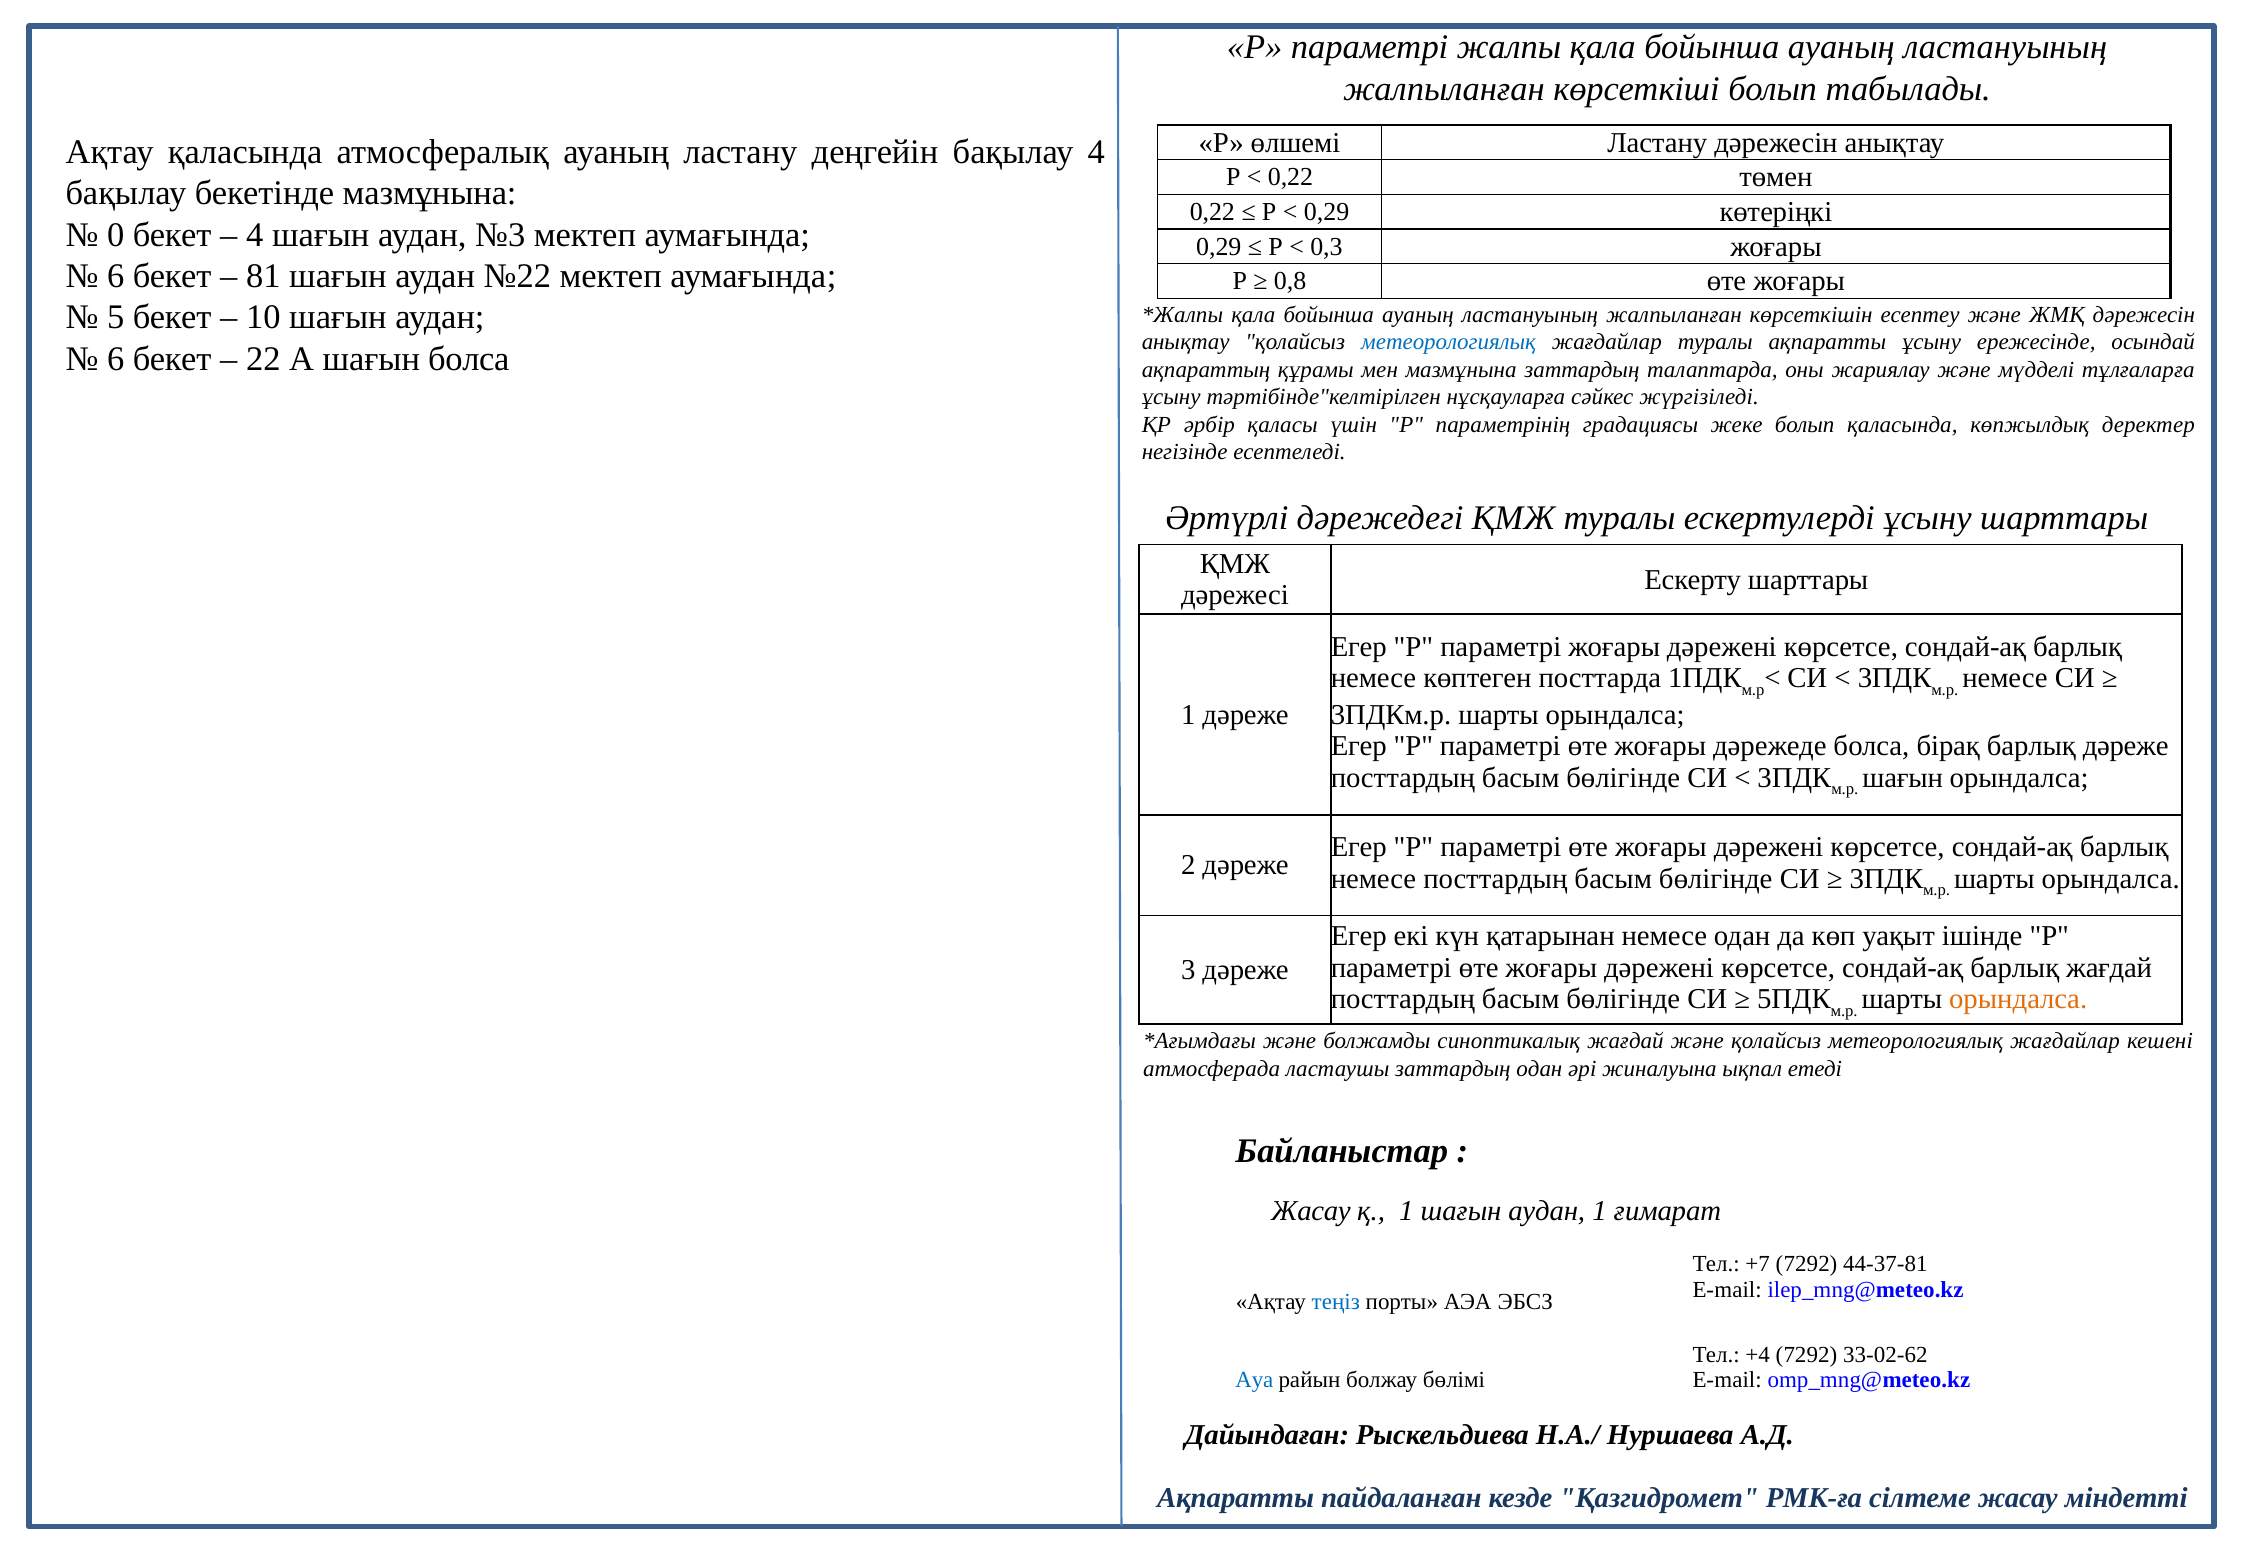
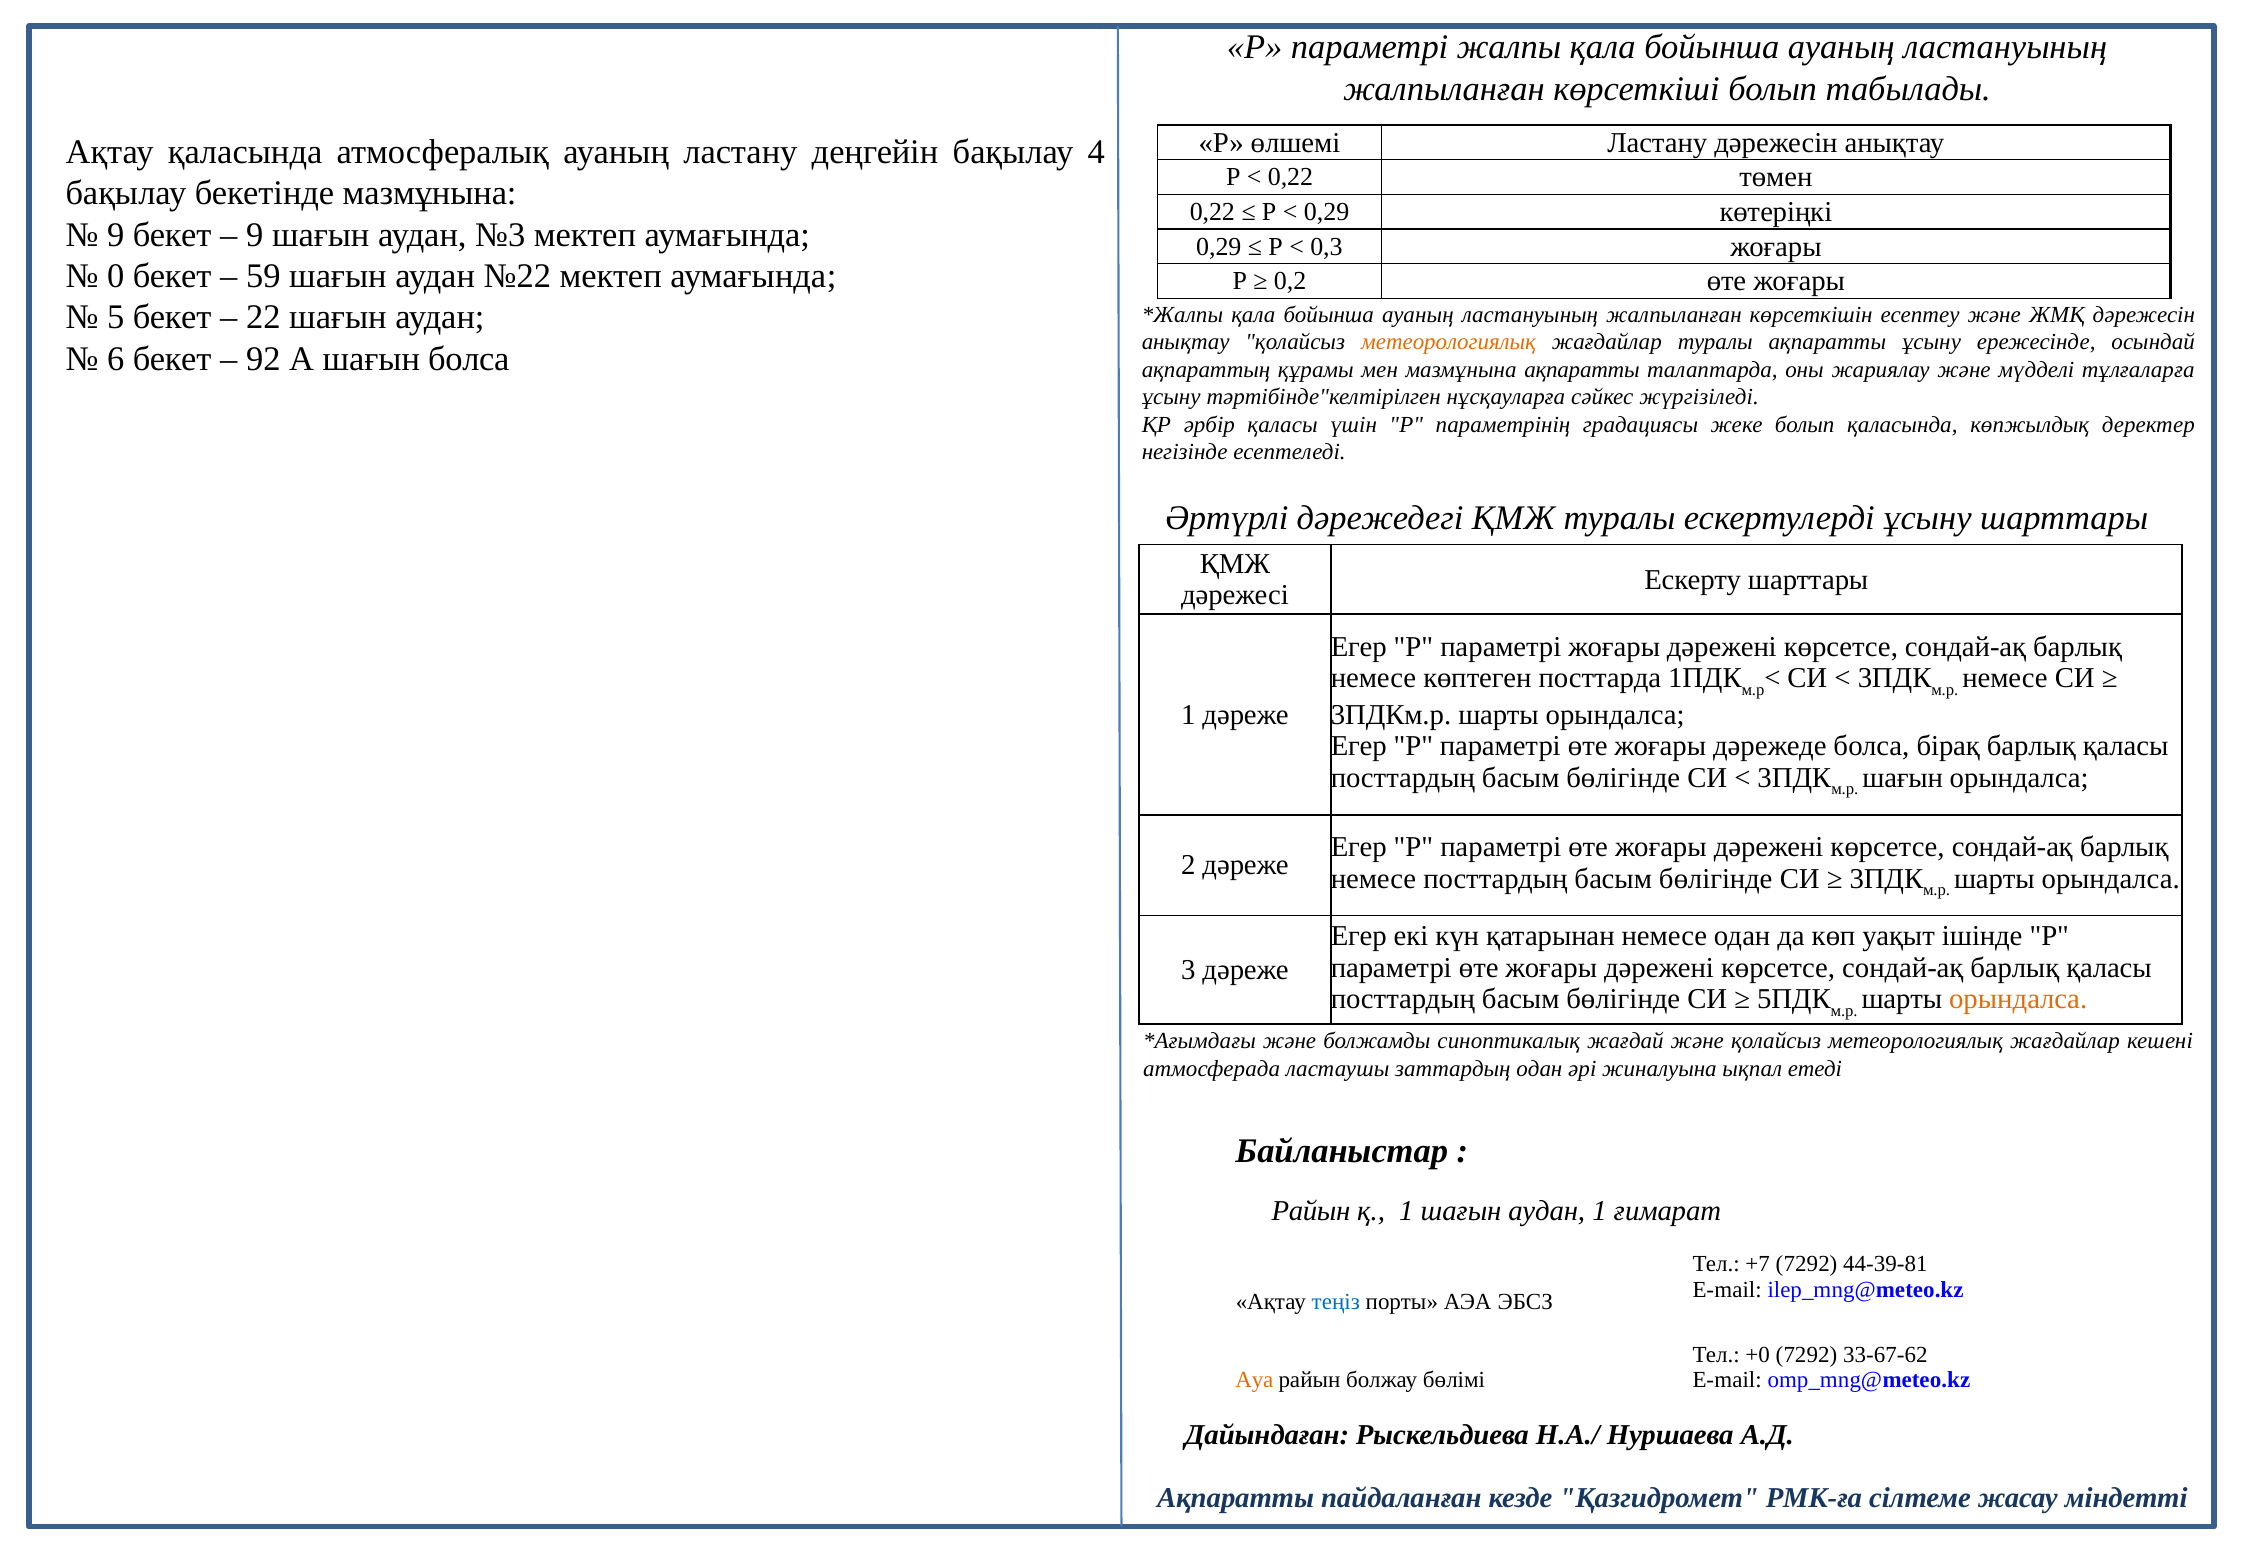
0 at (116, 235): 0 -> 9
4 at (255, 235): 4 -> 9
6 at (116, 276): 6 -> 0
81: 81 -> 59
0,8: 0,8 -> 0,2
10: 10 -> 22
метеорологиялық at (1449, 342) colour: blue -> orange
22: 22 -> 92
мазмұнына заттардың: заттардың -> ақпаратты
бірақ барлық дәреже: дәреже -> қаласы
сондай-ақ барлық жағдай: жағдай -> қаласы
Жасау at (1311, 1211): Жасау -> Райын
44-37-81: 44-37-81 -> 44-39-81
+4: +4 -> +0
33-02-62: 33-02-62 -> 33-67-62
Ауа colour: blue -> orange
